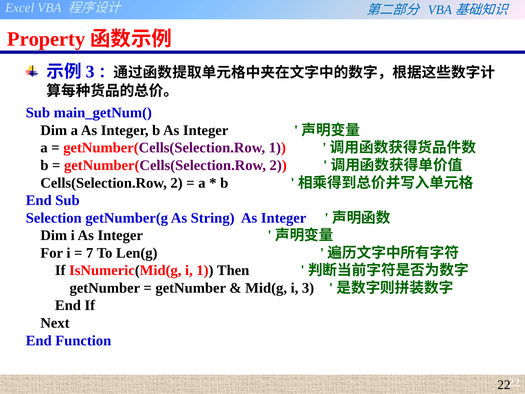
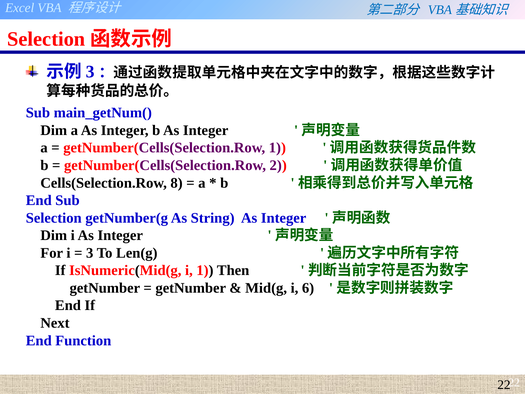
Property at (46, 39): Property -> Selection
Cells(Selection.Row 2: 2 -> 8
7: 7 -> 3
3: 3 -> 6
